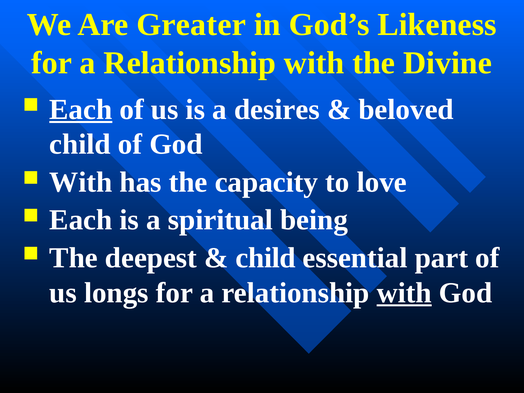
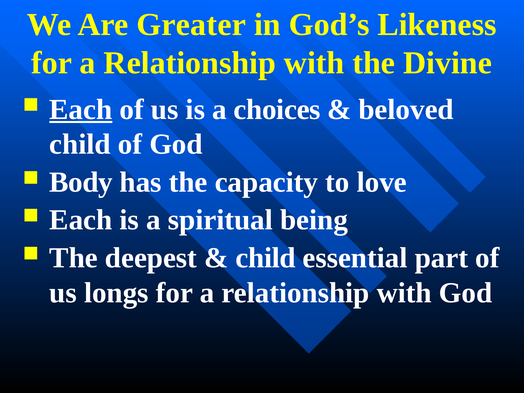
desires: desires -> choices
With at (81, 182): With -> Body
with at (404, 293) underline: present -> none
